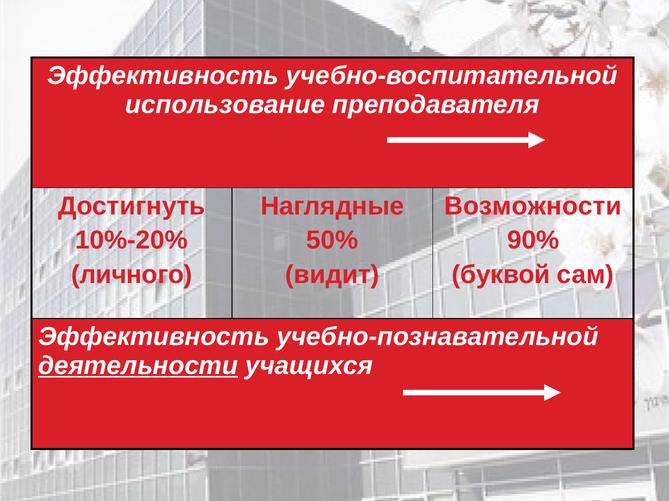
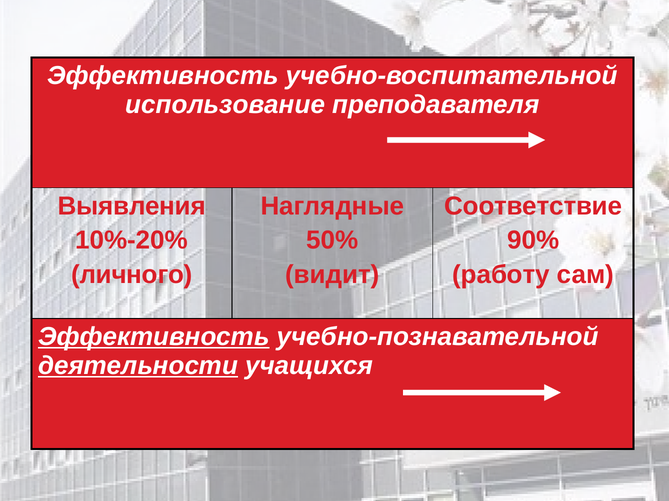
Достигнуть: Достигнуть -> Выявления
Возможности: Возможности -> Соответствие
буквой: буквой -> работу
Эффективность at (154, 337) underline: none -> present
